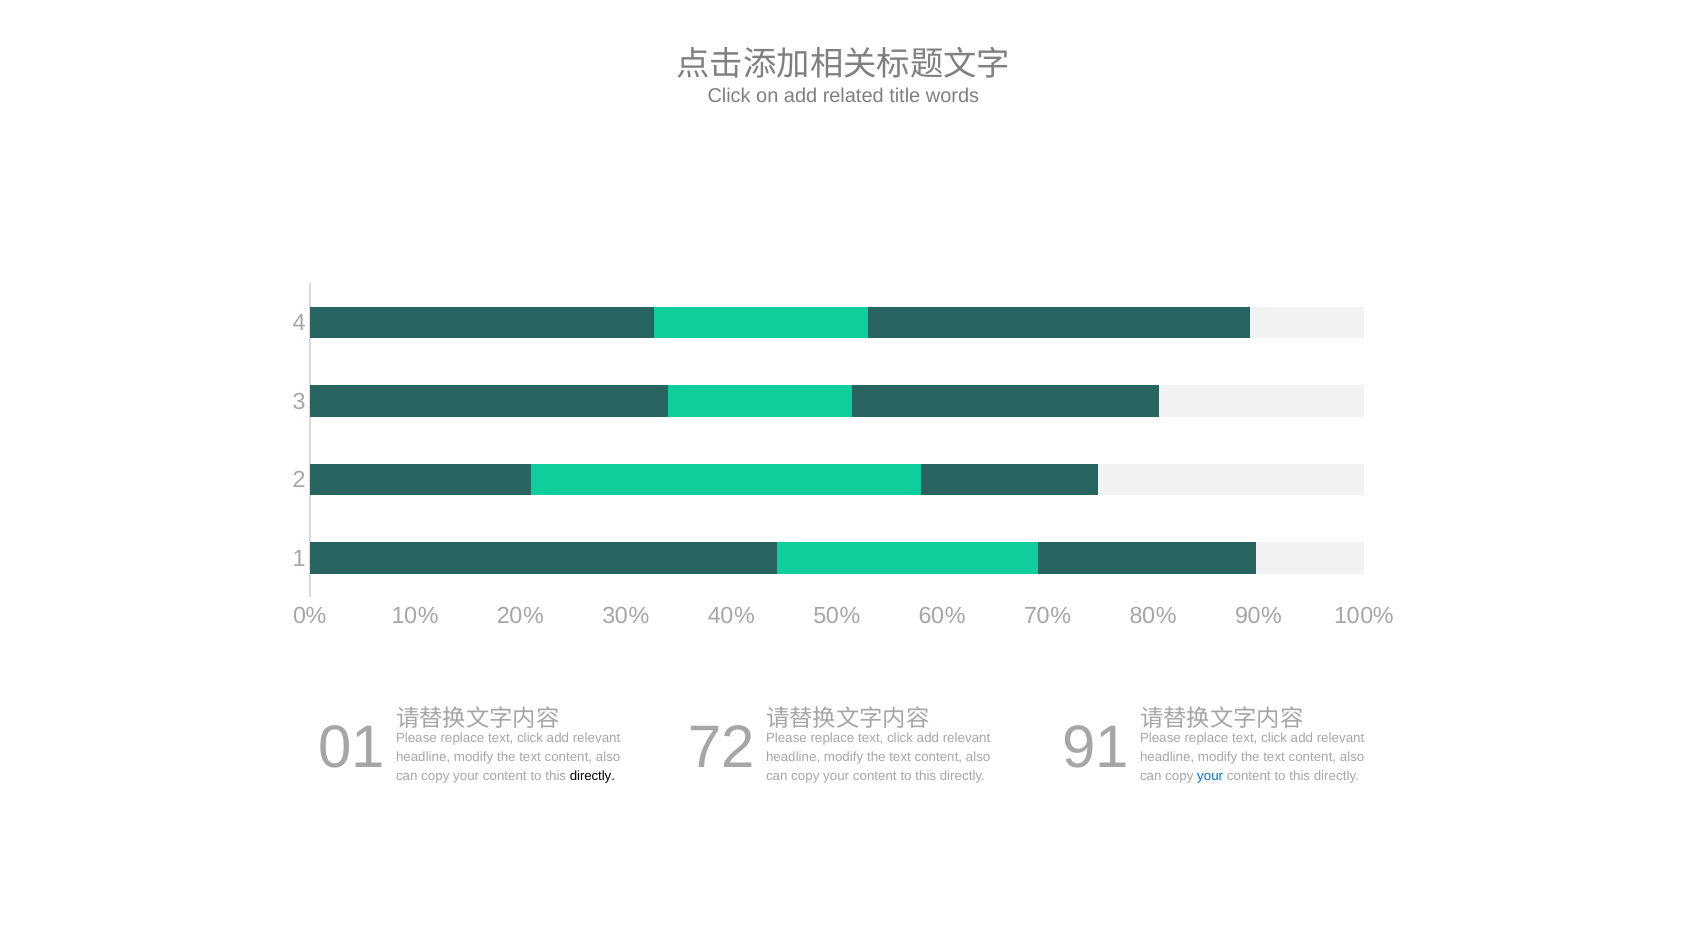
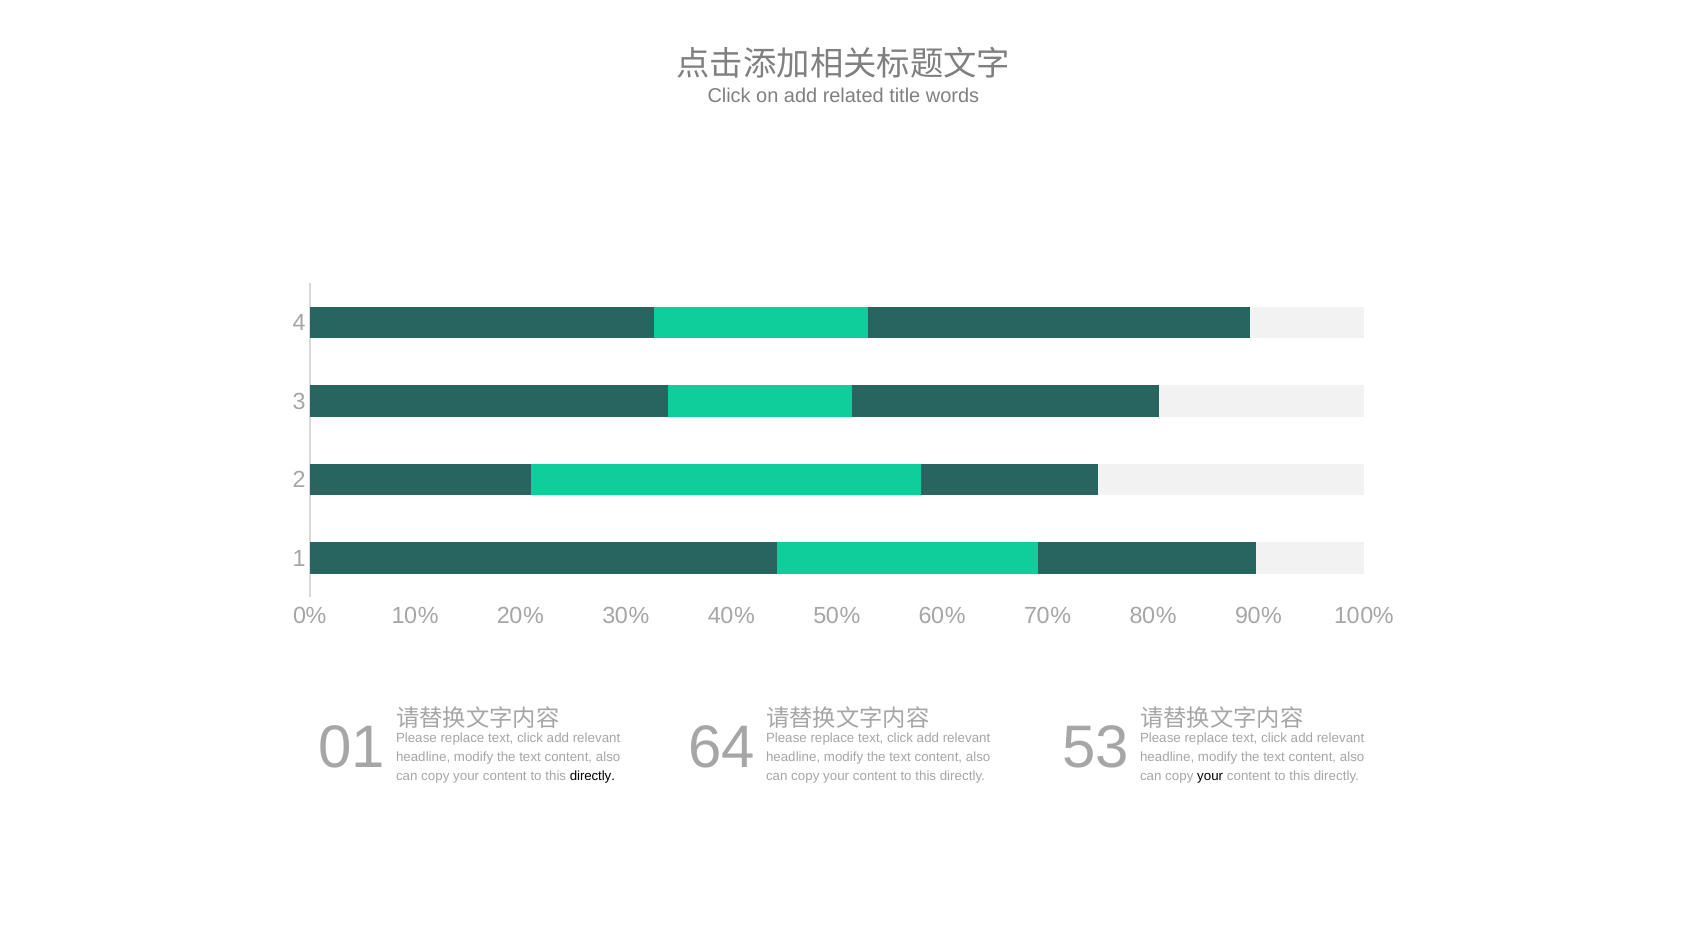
72: 72 -> 64
91: 91 -> 53
your at (1210, 776) colour: blue -> black
